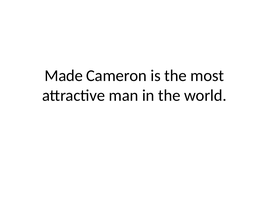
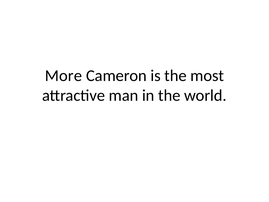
Made: Made -> More
